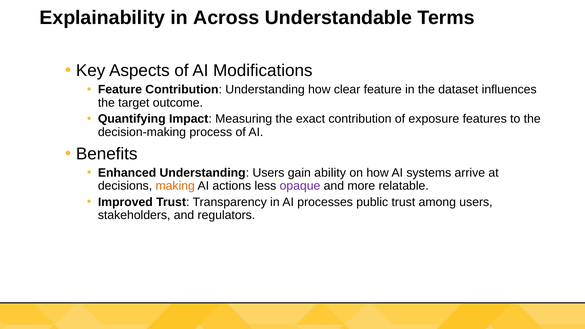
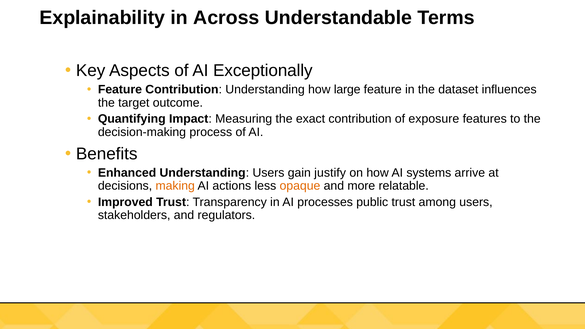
Modifications: Modifications -> Exceptionally
clear: clear -> large
ability: ability -> justify
opaque colour: purple -> orange
